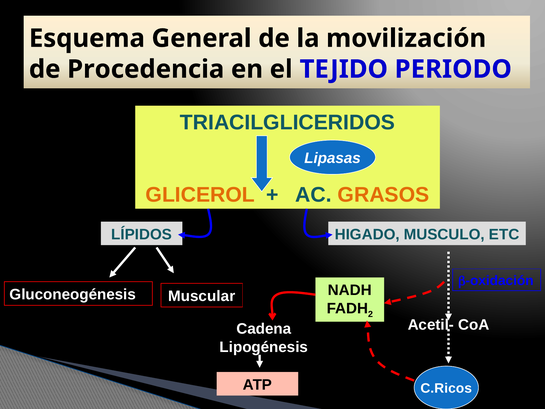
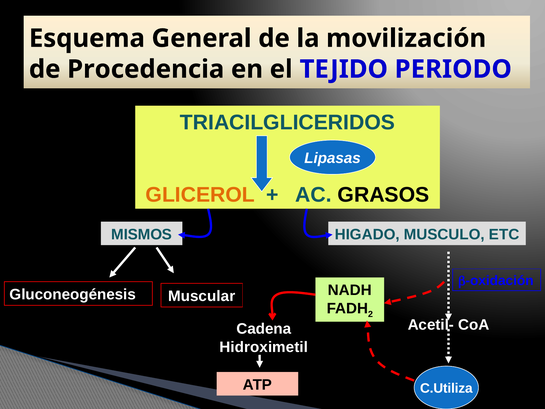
GRASOS colour: orange -> black
LÍPIDOS: LÍPIDOS -> MISMOS
Lipogénesis: Lipogénesis -> Hidroximetil
C.Ricos: C.Ricos -> C.Utiliza
